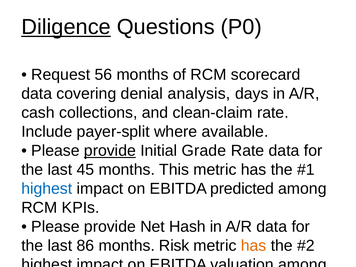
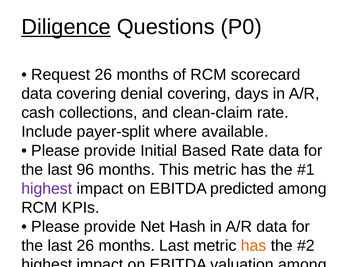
Request 56: 56 -> 26
denial analysis: analysis -> covering
provide at (110, 151) underline: present -> none
Grade: Grade -> Based
45: 45 -> 96
highest at (47, 189) colour: blue -> purple
last 86: 86 -> 26
months Risk: Risk -> Last
